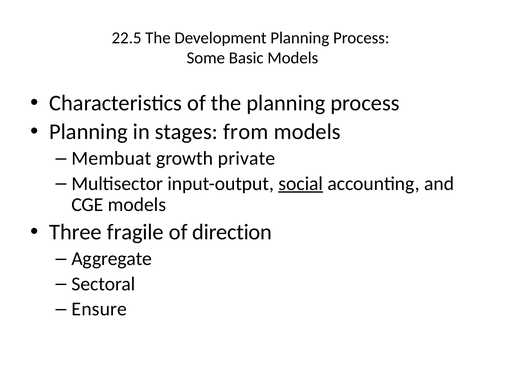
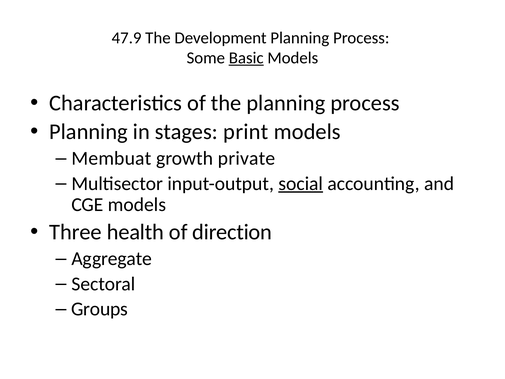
22.5: 22.5 -> 47.9
Basic underline: none -> present
from: from -> print
fragile: fragile -> health
Ensure: Ensure -> Groups
